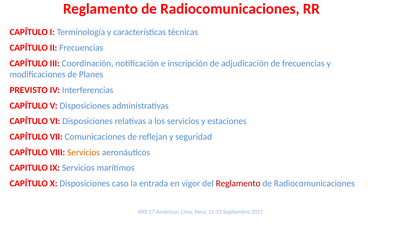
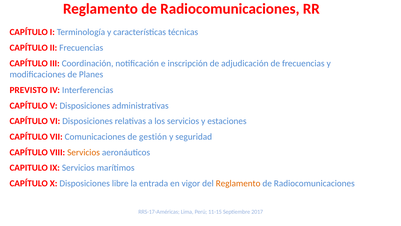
reflejan: reflejan -> gestión
caso: caso -> libre
Reglamento at (238, 183) colour: red -> orange
